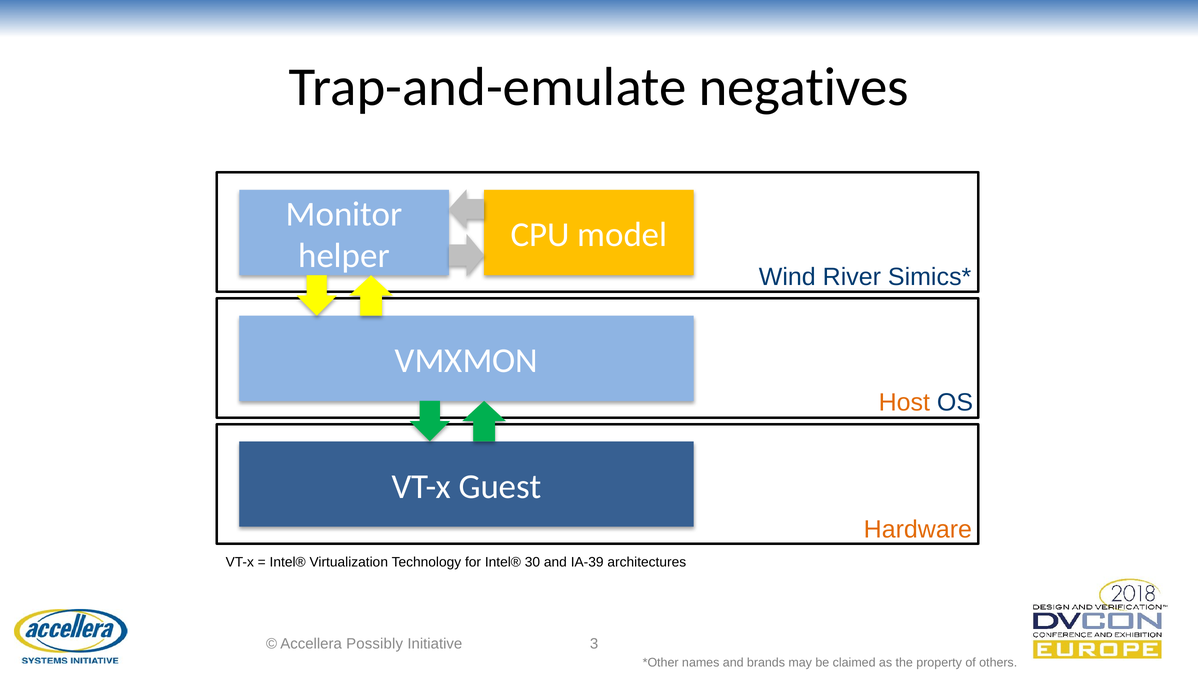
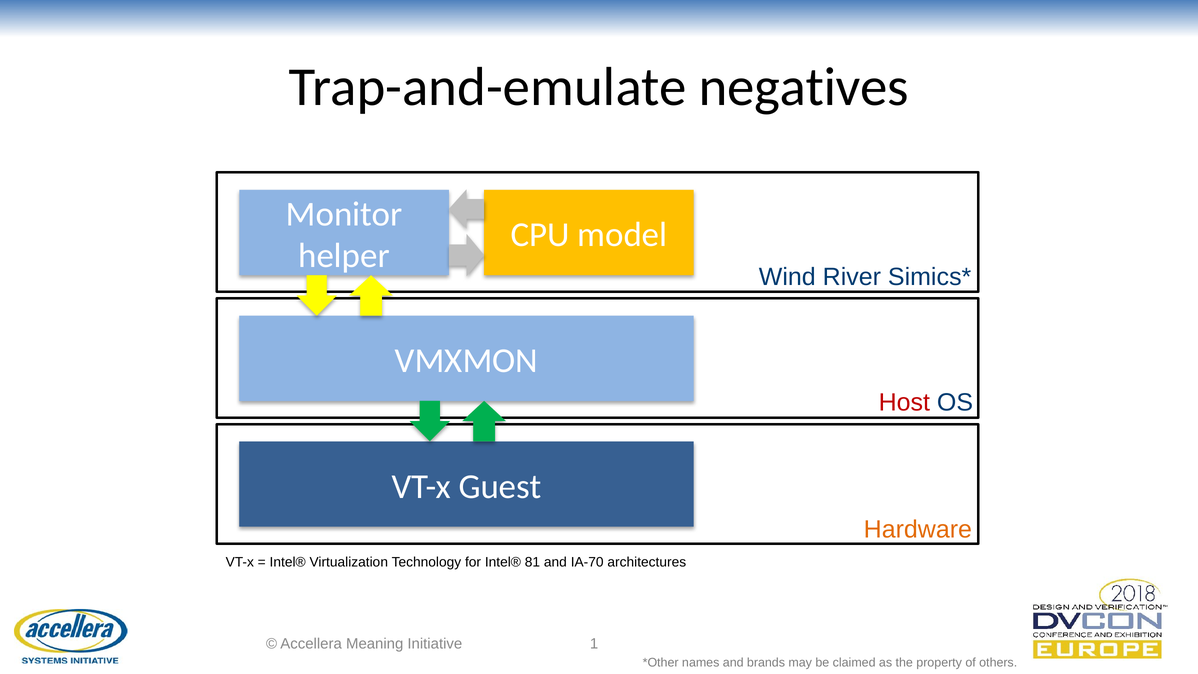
Host colour: orange -> red
30: 30 -> 81
IA-39: IA-39 -> IA-70
Possibly: Possibly -> Meaning
3: 3 -> 1
